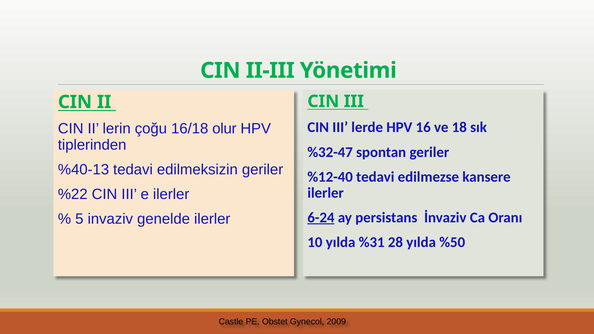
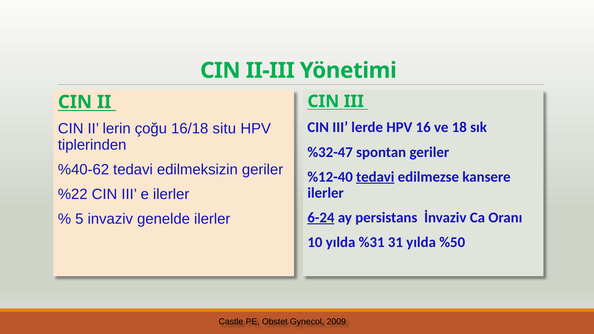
olur: olur -> situ
%40-13: %40-13 -> %40-62
tedavi at (375, 177) underline: none -> present
28: 28 -> 31
